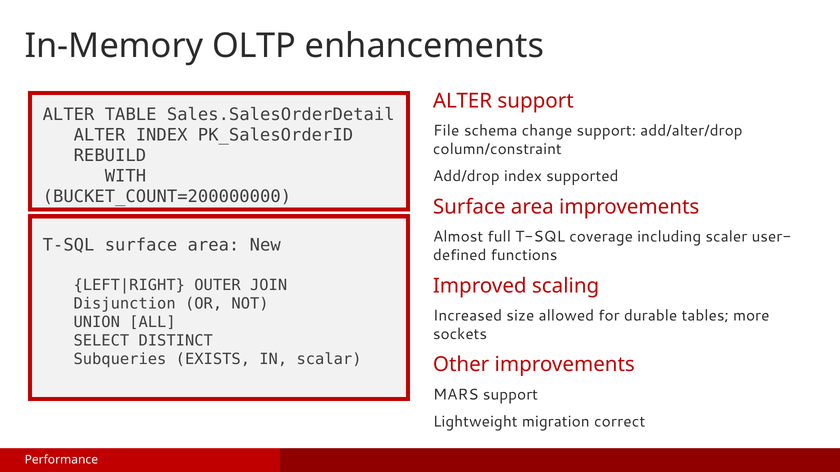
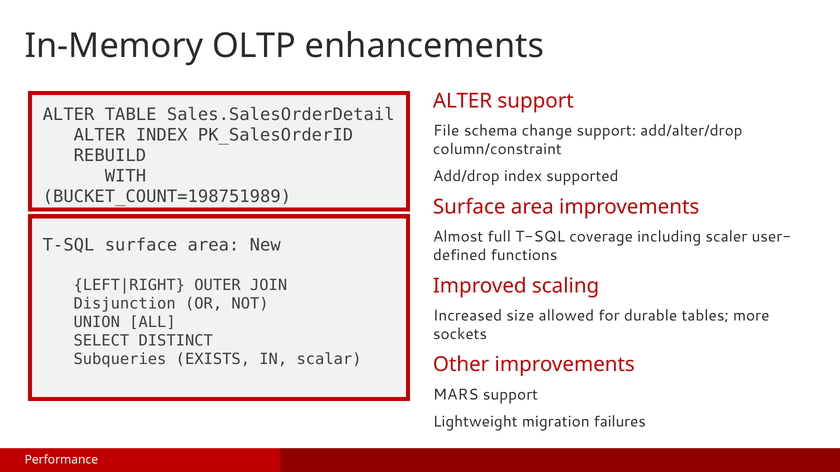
BUCKET_COUNT=200000000: BUCKET_COUNT=200000000 -> BUCKET_COUNT=198751989
correct: correct -> failures
